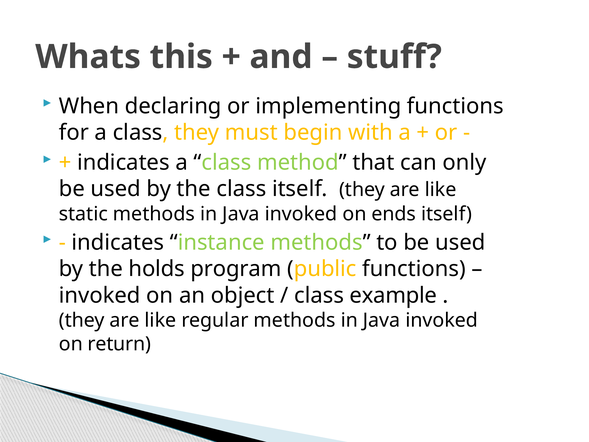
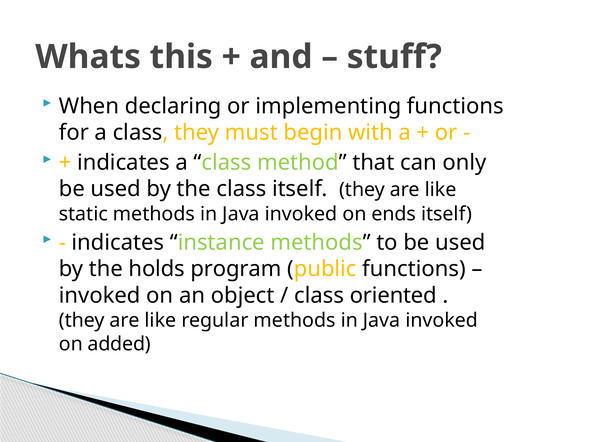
example: example -> oriented
return: return -> added
